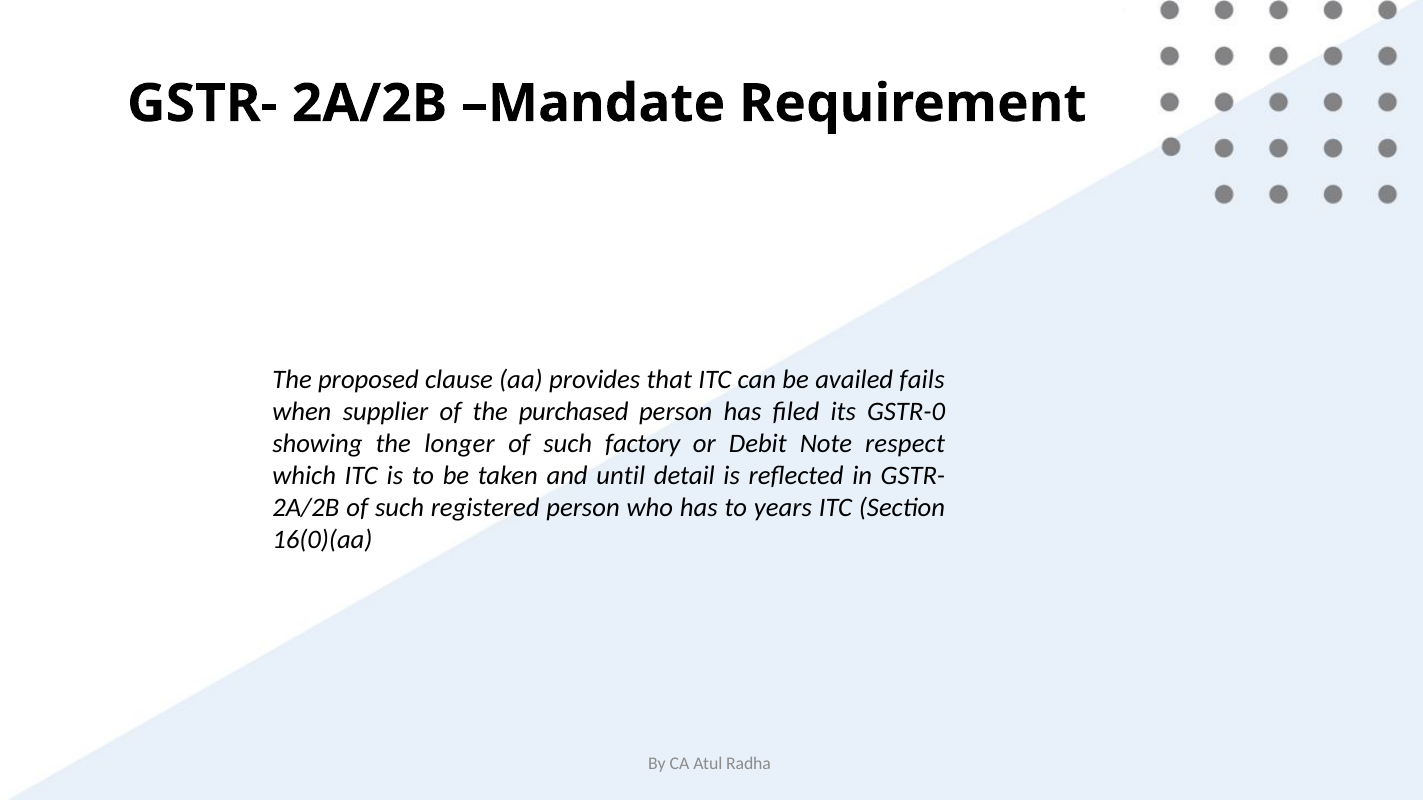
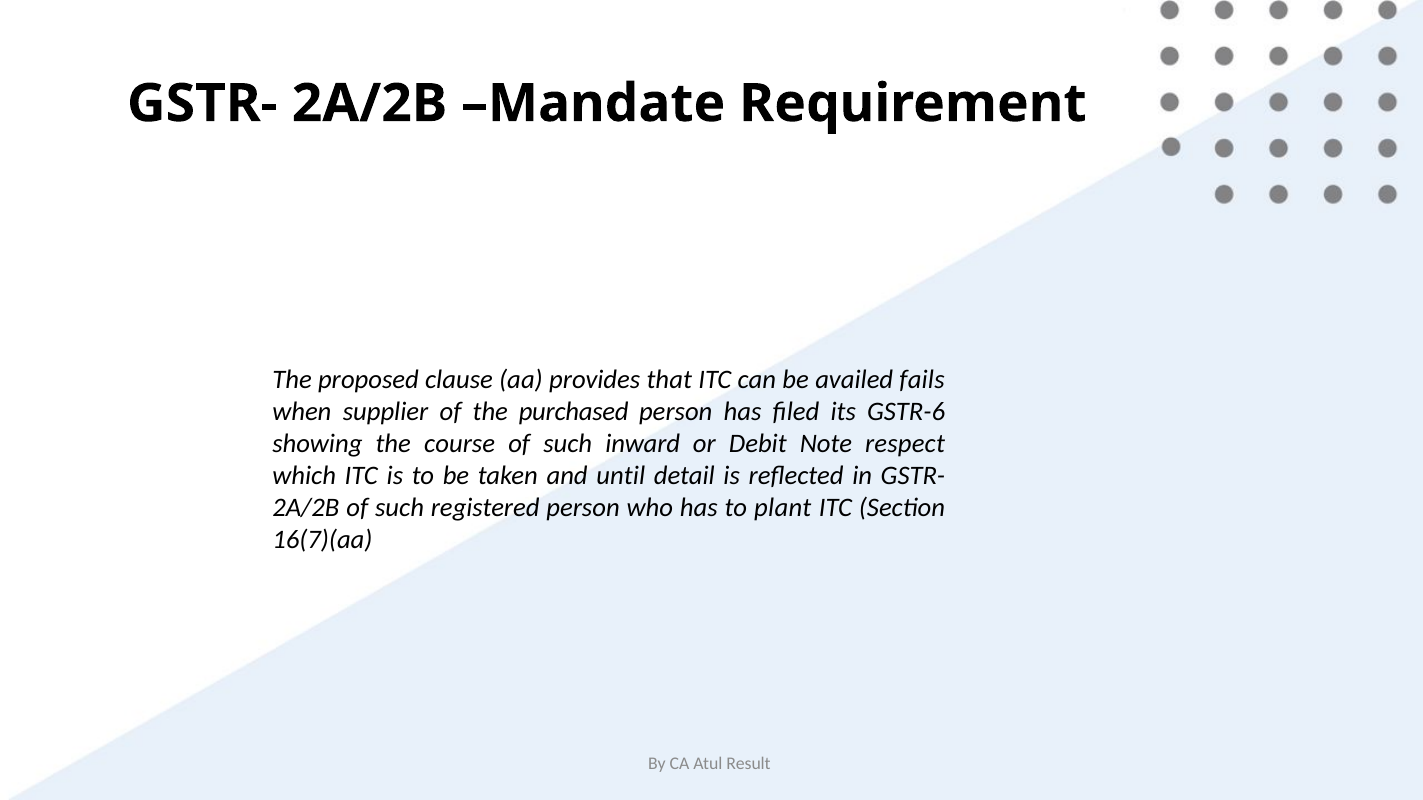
GSTR-0: GSTR-0 -> GSTR-6
longer: longer -> course
factory: factory -> inward
years: years -> plant
16(0)(aa: 16(0)(aa -> 16(7)(aa
Radha: Radha -> Result
